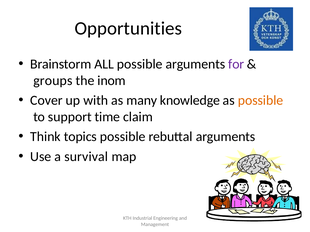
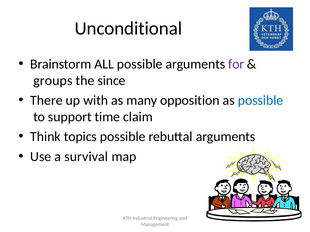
Opportunities: Opportunities -> Unconditional
inom: inom -> since
Cover: Cover -> There
knowledge: knowledge -> opposition
possible at (261, 101) colour: orange -> blue
